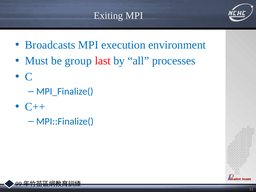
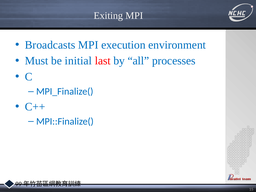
group: group -> initial
